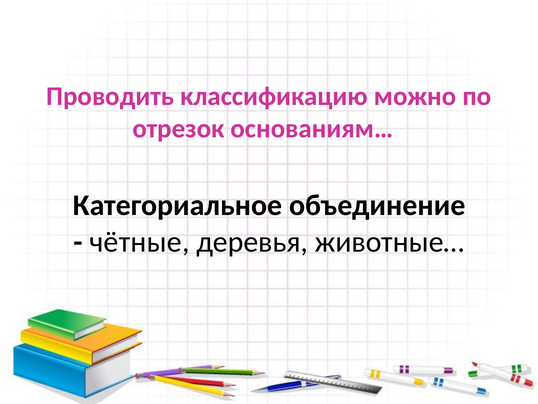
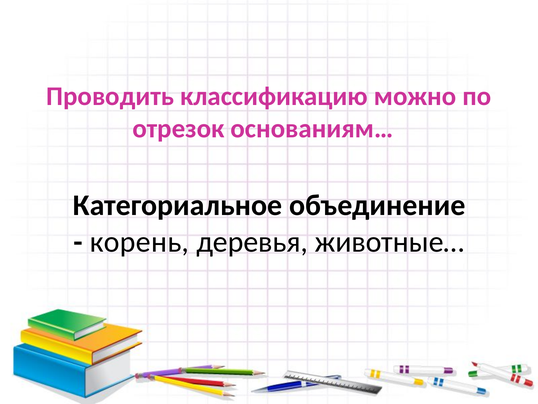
чётные: чётные -> корень
